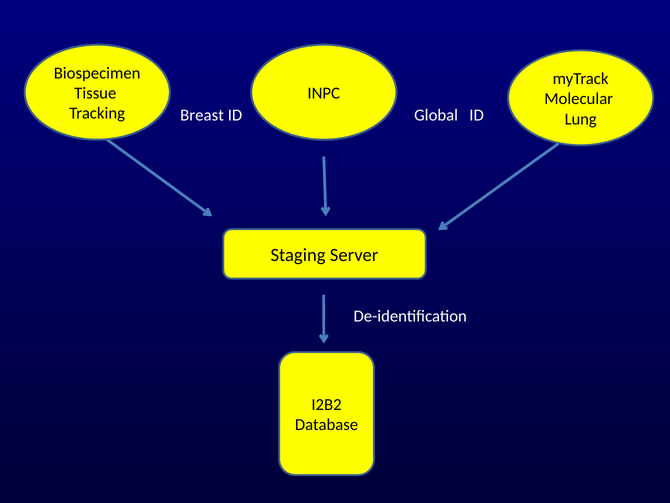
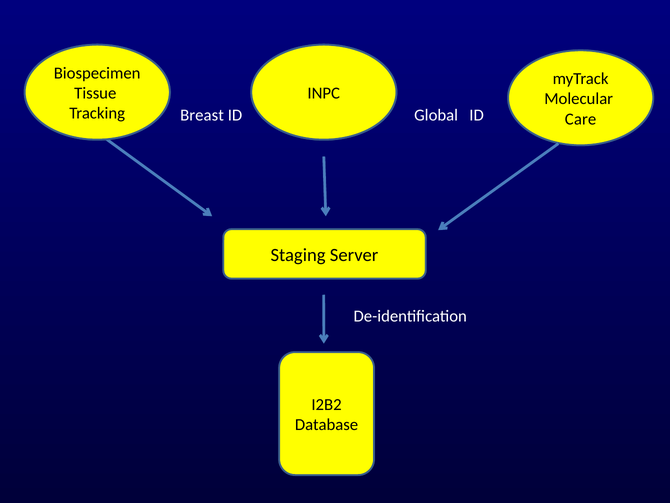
Lung: Lung -> Care
